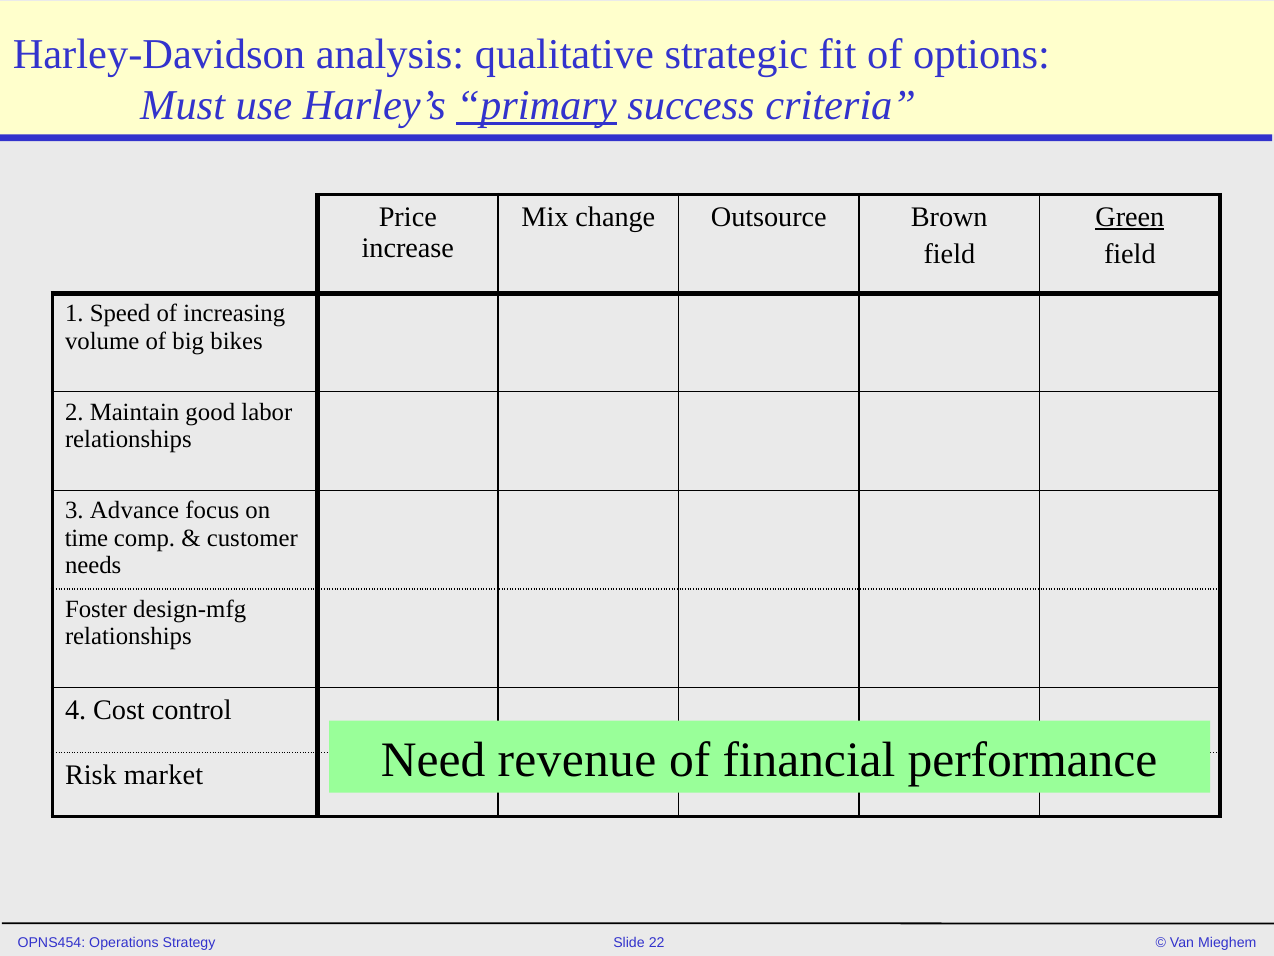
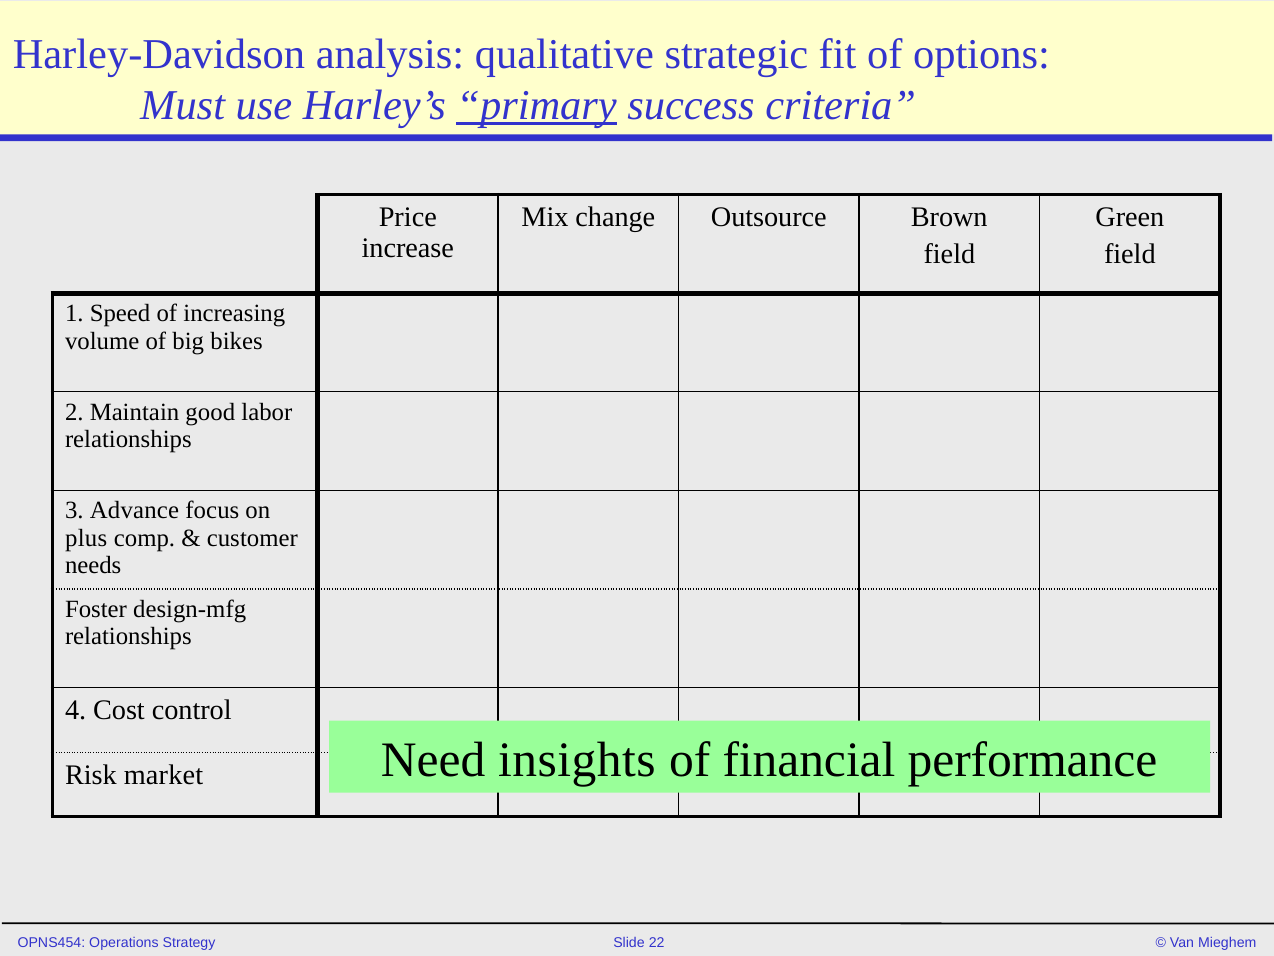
Green underline: present -> none
time: time -> plus
revenue: revenue -> insights
